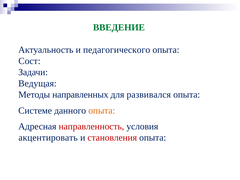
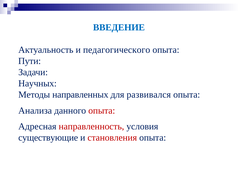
ВВЕДЕНИЕ colour: green -> blue
Сост: Сост -> Пути
Ведущая: Ведущая -> Научных
Системе: Системе -> Анализа
опыта at (102, 111) colour: orange -> red
акцентировать: акцентировать -> существующие
